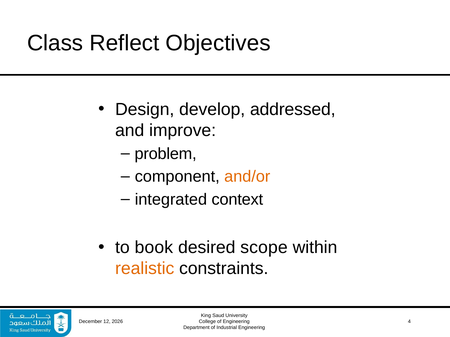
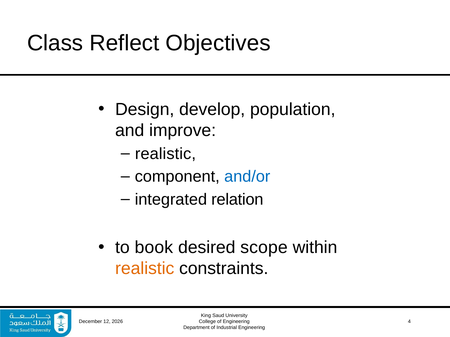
addressed: addressed -> population
problem at (166, 154): problem -> realistic
and/or colour: orange -> blue
context: context -> relation
